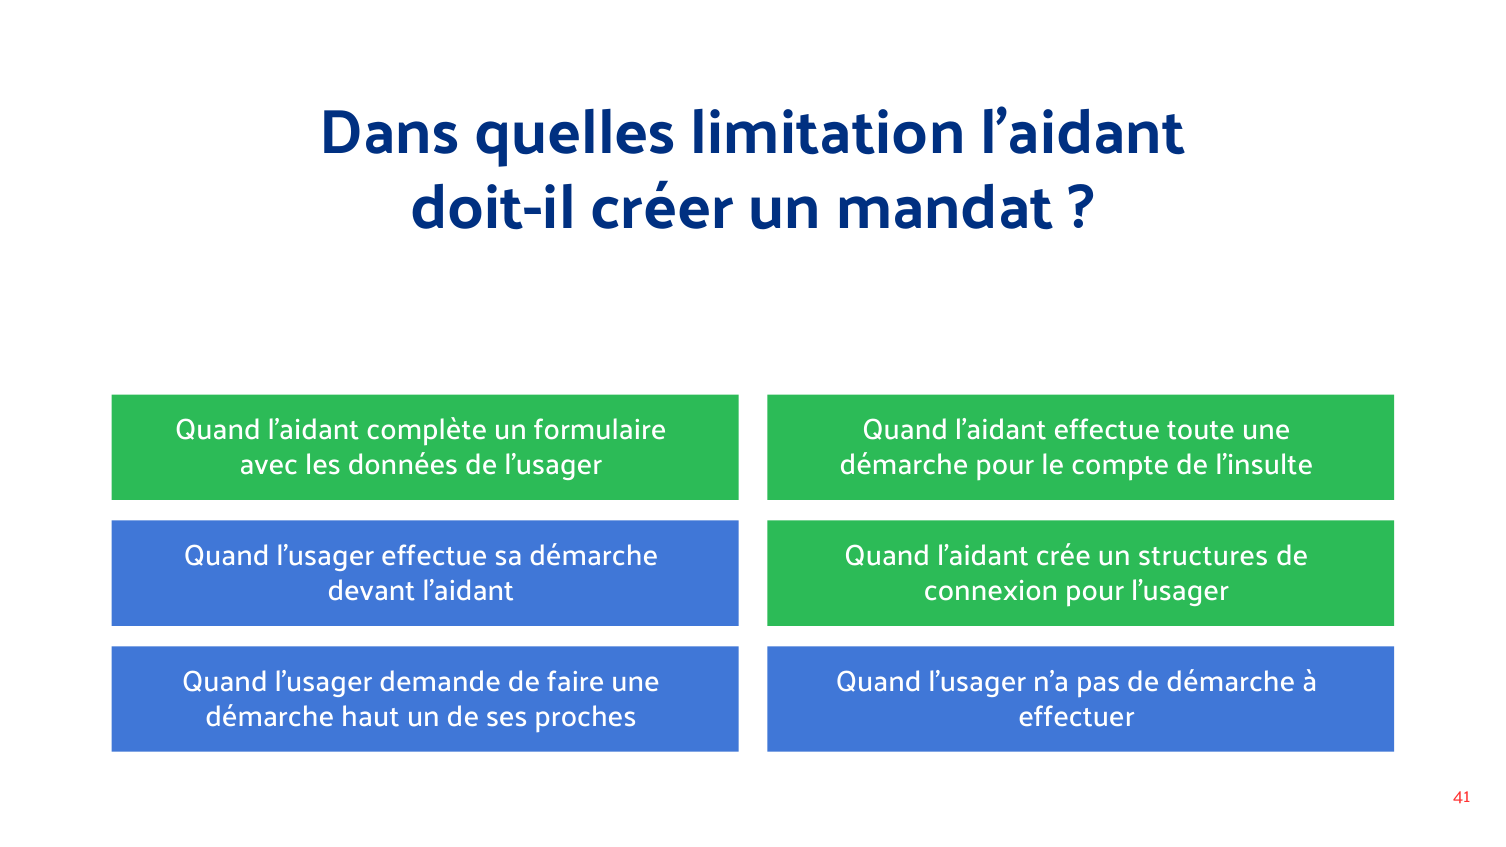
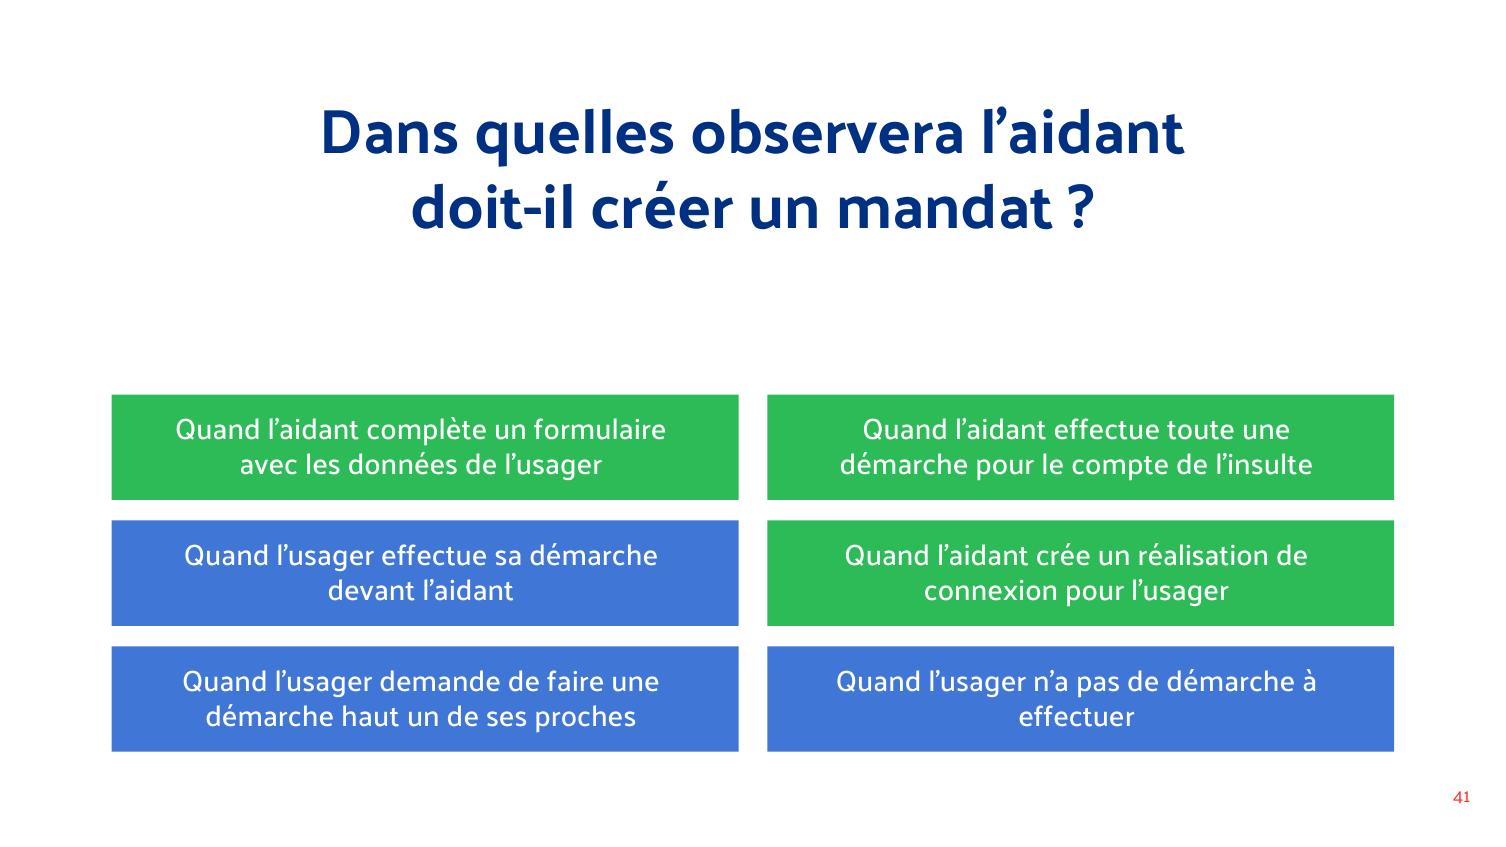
limitation: limitation -> observera
structures: structures -> réalisation
